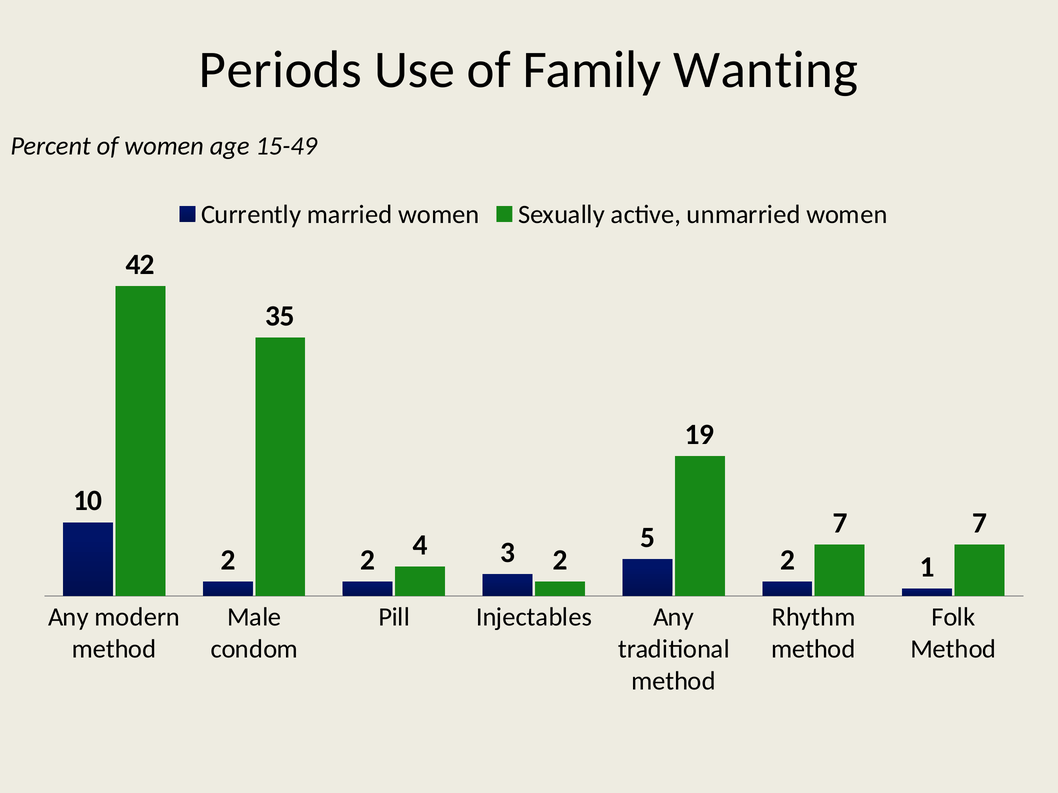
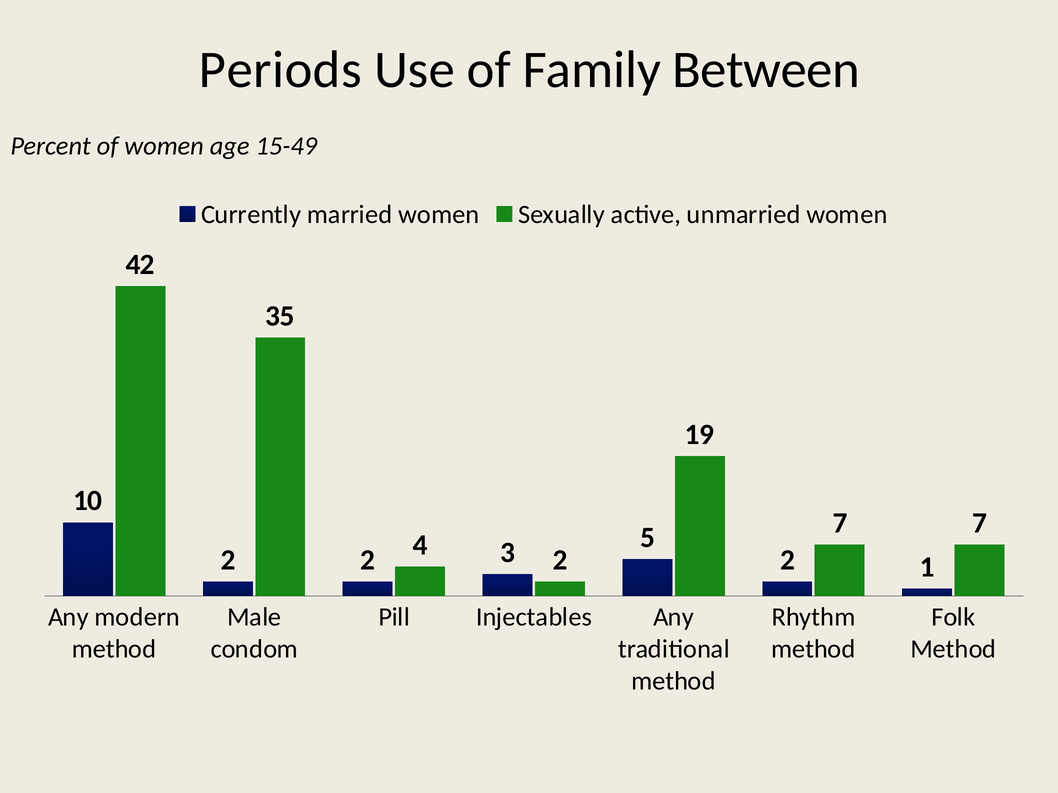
Wanting: Wanting -> Between
